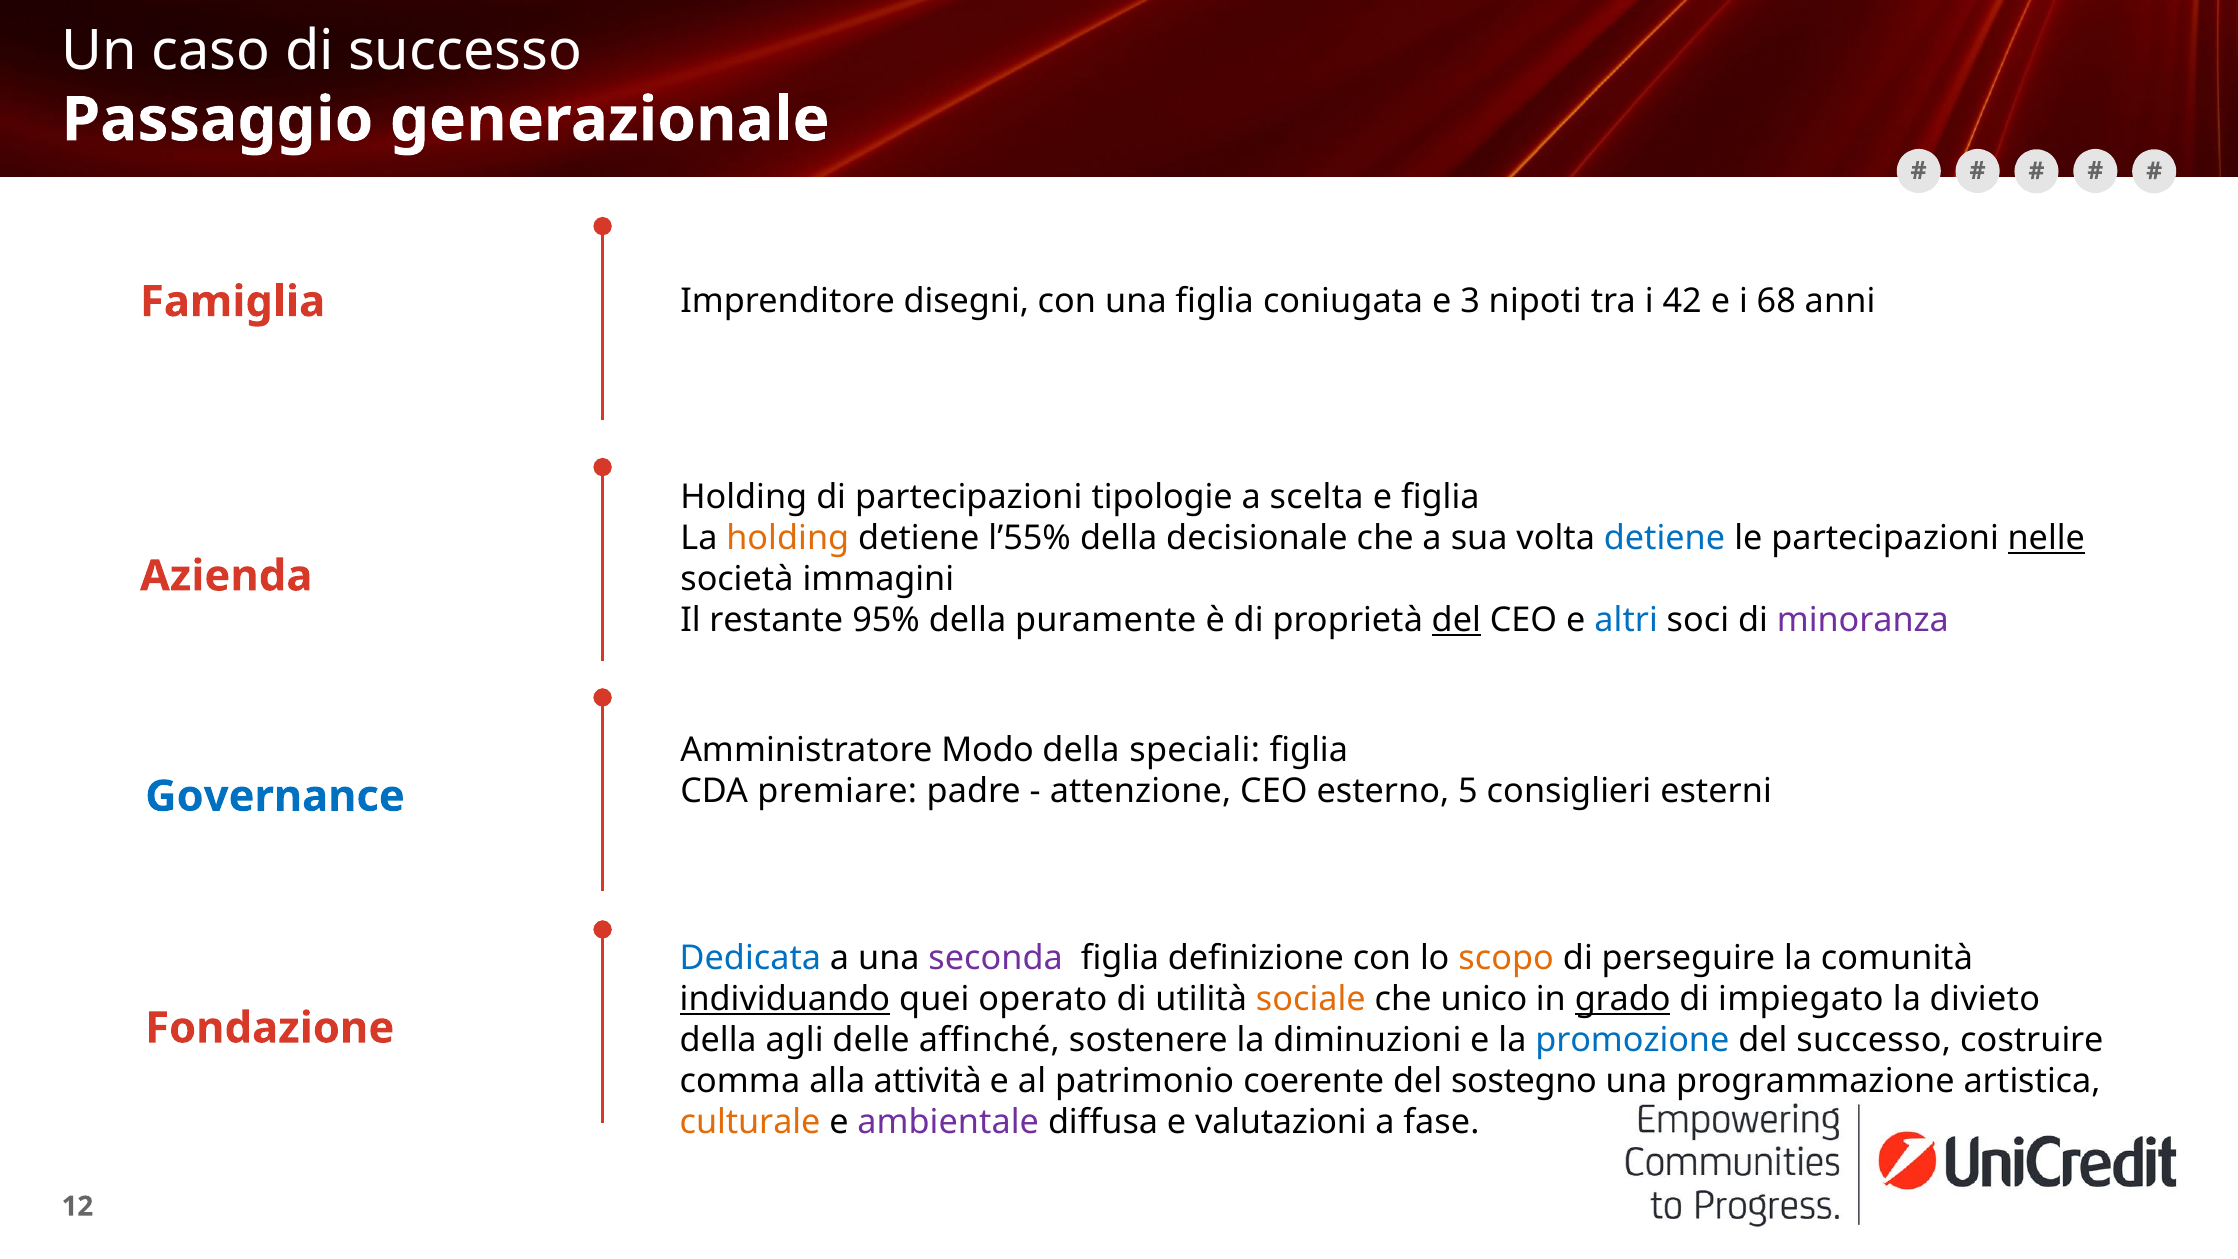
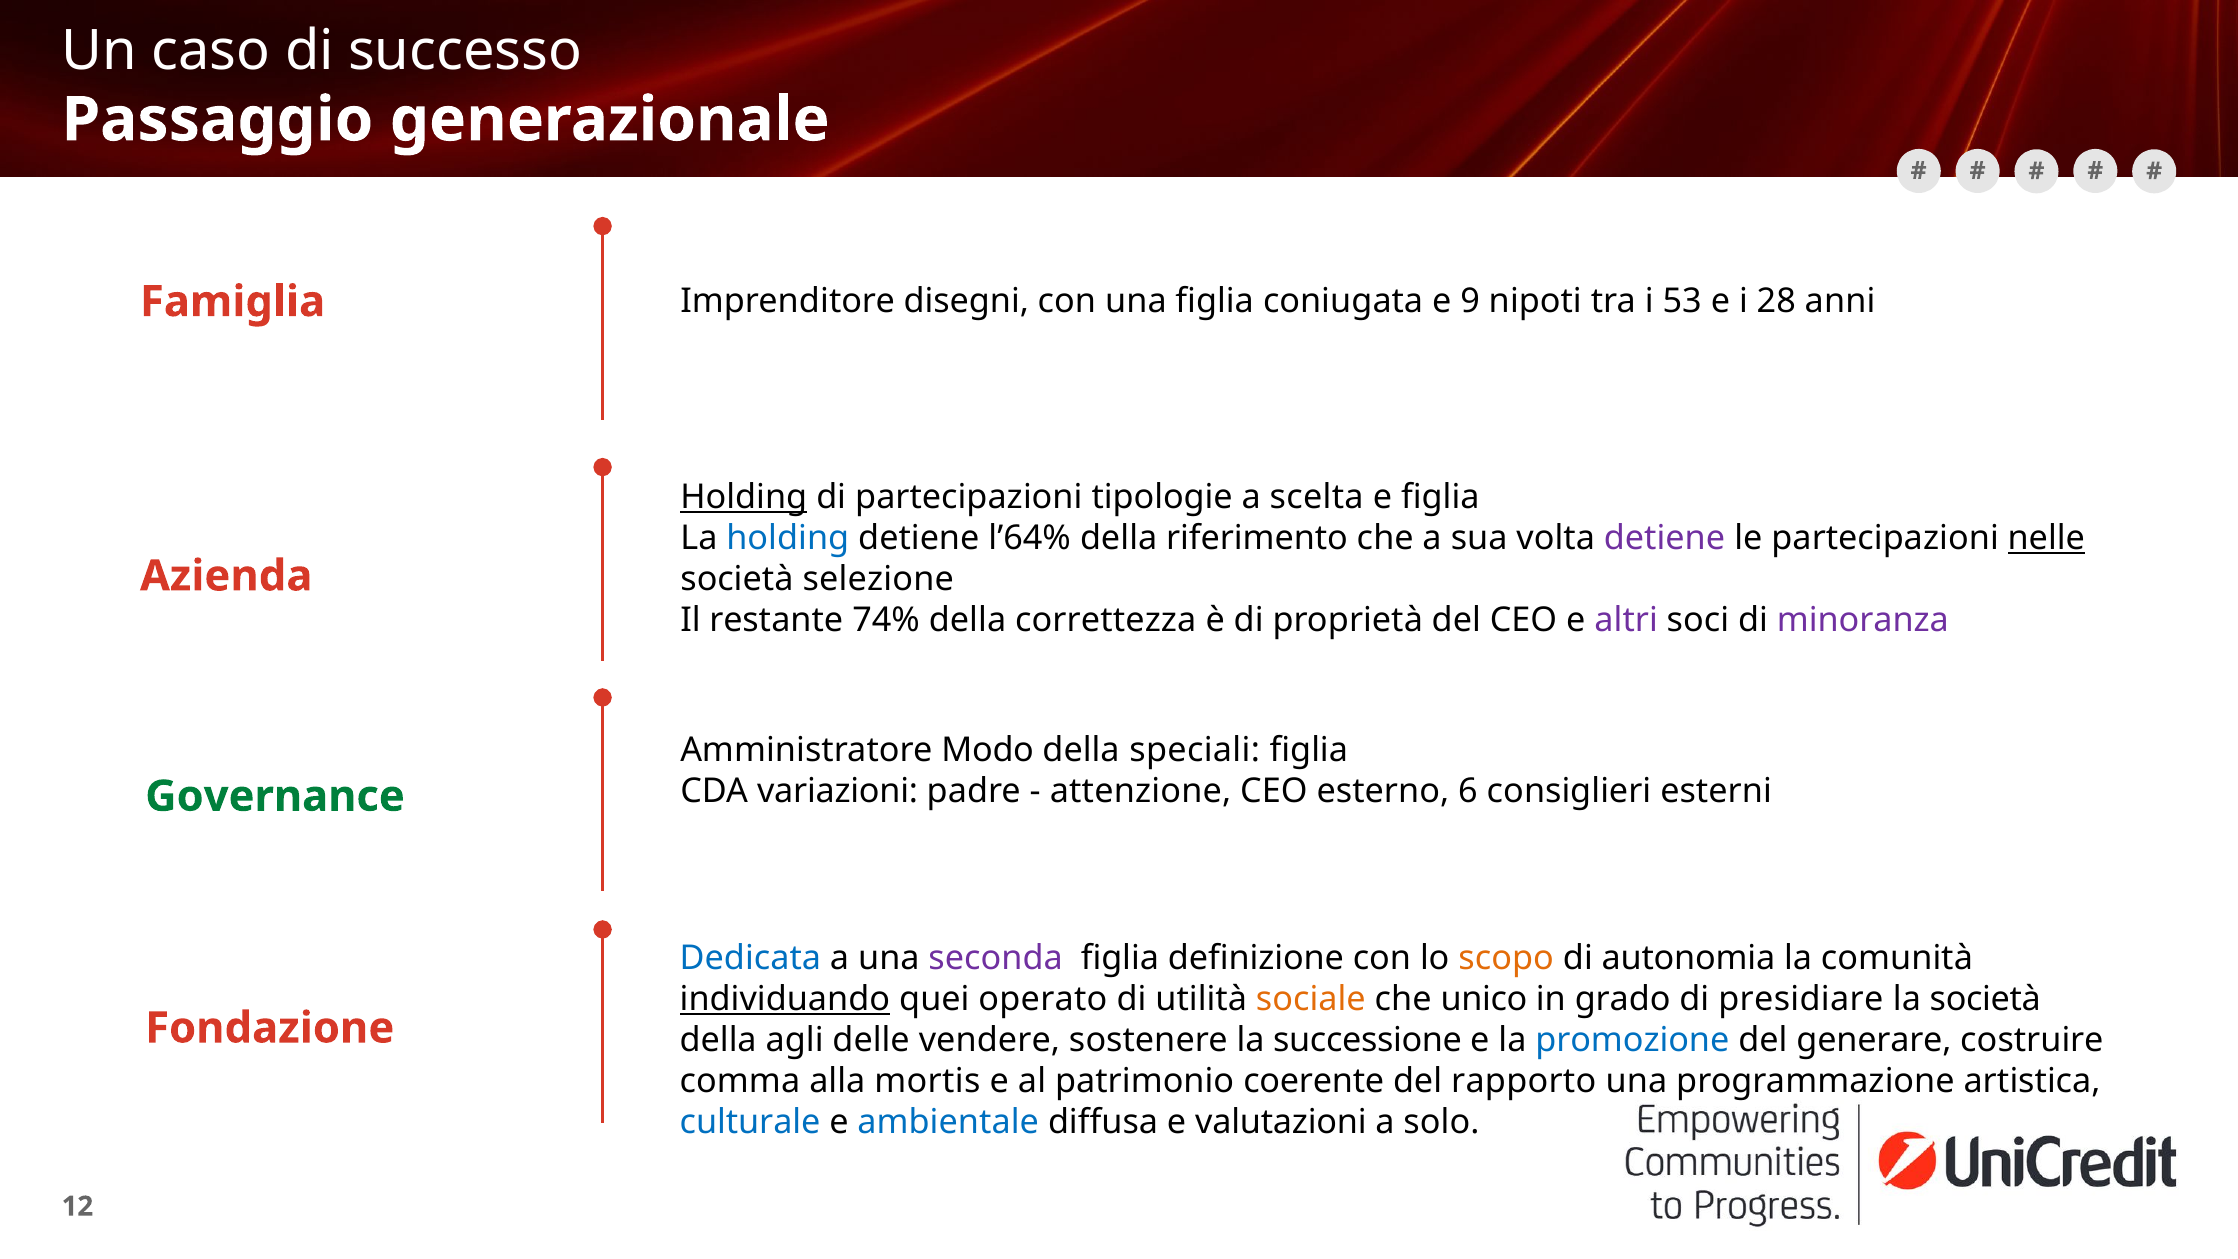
3: 3 -> 9
42: 42 -> 53
68: 68 -> 28
Holding at (744, 497) underline: none -> present
holding at (788, 539) colour: orange -> blue
l’55%: l’55% -> l’64%
decisionale: decisionale -> riferimento
detiene at (1665, 539) colour: blue -> purple
immagini: immagini -> selezione
95%: 95% -> 74%
puramente: puramente -> correttezza
del at (1456, 621) underline: present -> none
altri colour: blue -> purple
premiare: premiare -> variazioni
5: 5 -> 6
Governance colour: blue -> green
perseguire: perseguire -> autonomia
grado underline: present -> none
impiegato: impiegato -> presidiare
la divieto: divieto -> società
affinché: affinché -> vendere
diminuzioni: diminuzioni -> successione
del successo: successo -> generare
attività: attività -> mortis
sostegno: sostegno -> rapporto
culturale colour: orange -> blue
ambientale colour: purple -> blue
fase: fase -> solo
